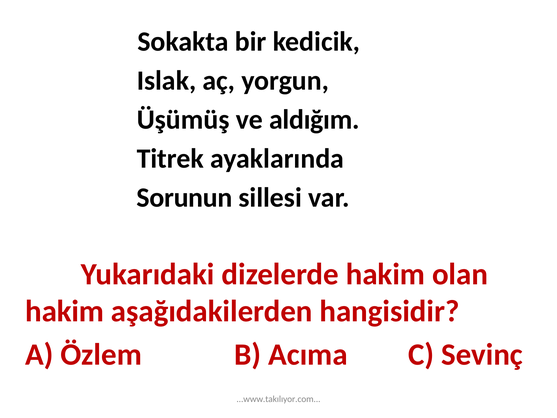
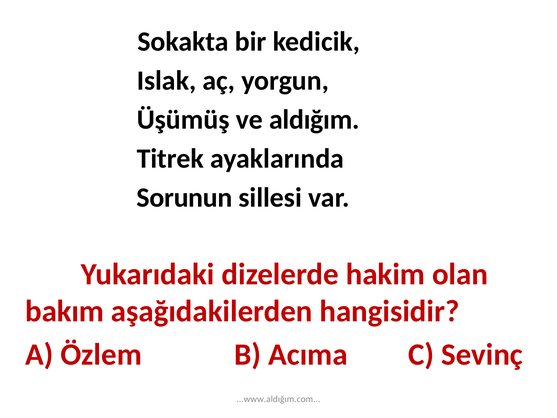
hakim at (65, 311): hakim -> bakım
...www.takılıyor.com: ...www.takılıyor.com -> ...www.aldığım.com
